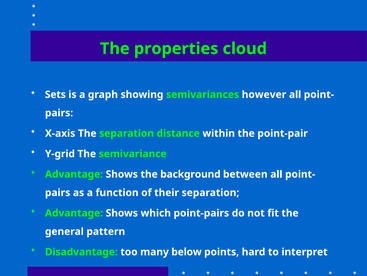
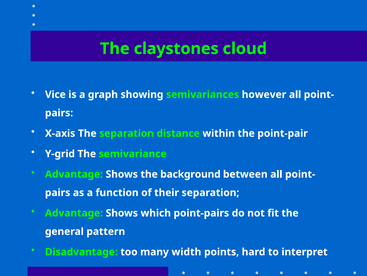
properties: properties -> claystones
Sets: Sets -> Vice
below: below -> width
